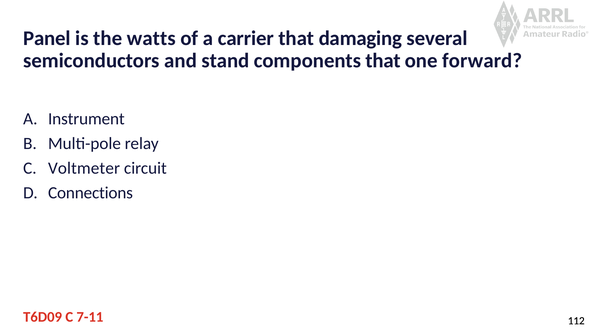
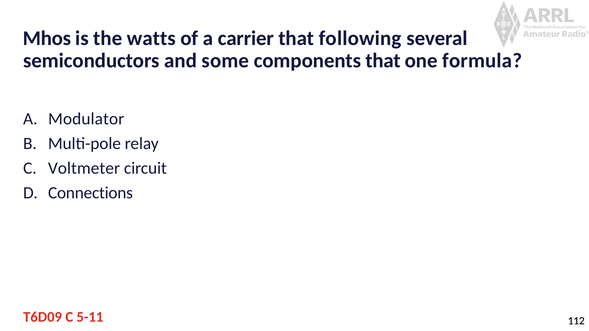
Panel: Panel -> Mhos
damaging: damaging -> following
stand: stand -> some
forward: forward -> formula
Instrument: Instrument -> Modulator
7-11: 7-11 -> 5-11
